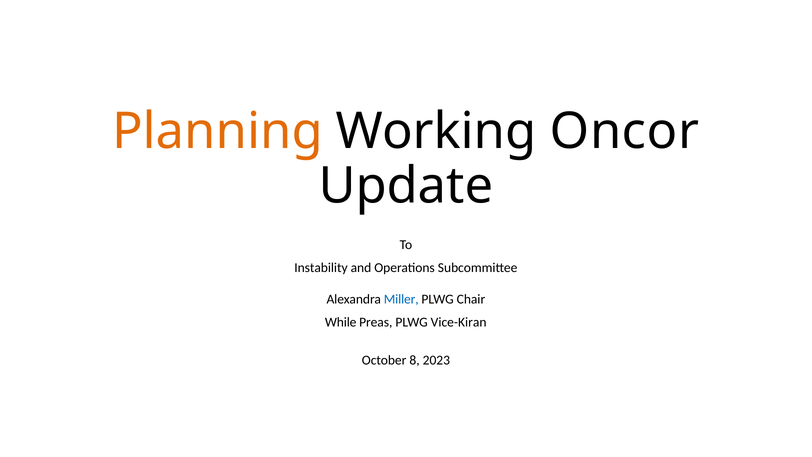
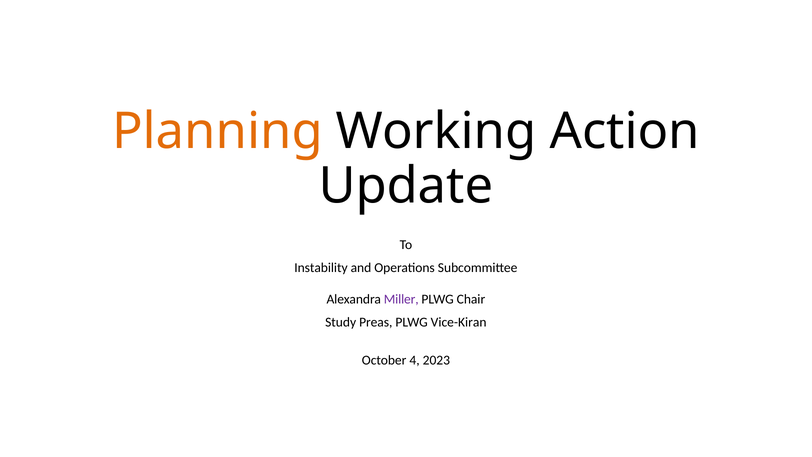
Oncor: Oncor -> Action
Miller colour: blue -> purple
While: While -> Study
8: 8 -> 4
